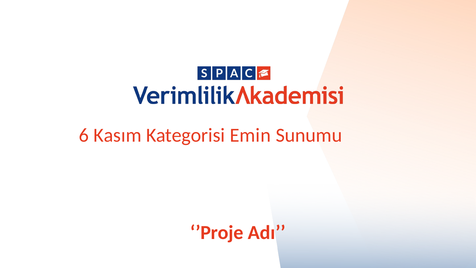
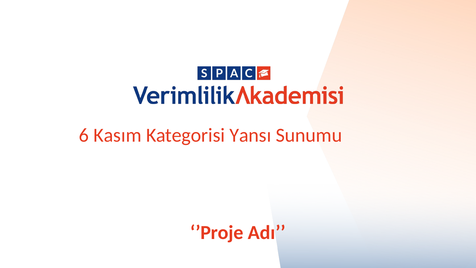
Emin: Emin -> Yansı
